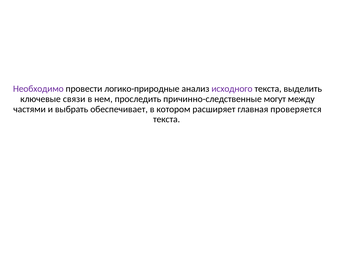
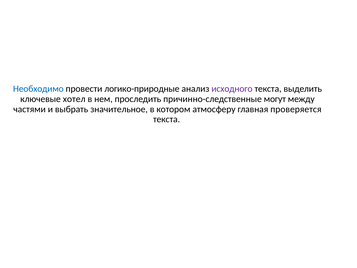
Необходимо colour: purple -> blue
связи: связи -> хотел
обеспечивает: обеспечивает -> значительное
расширяет: расширяет -> атмосферу
